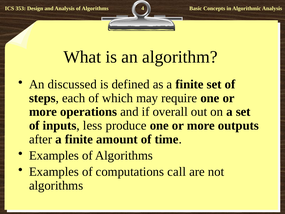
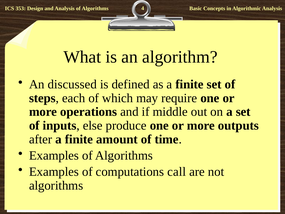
overall: overall -> middle
less: less -> else
